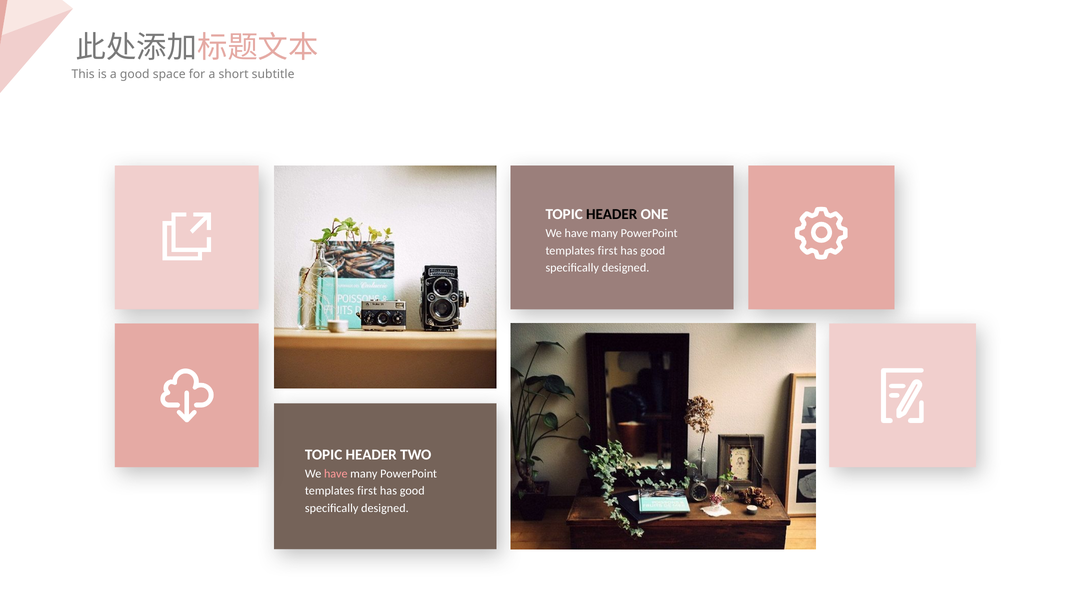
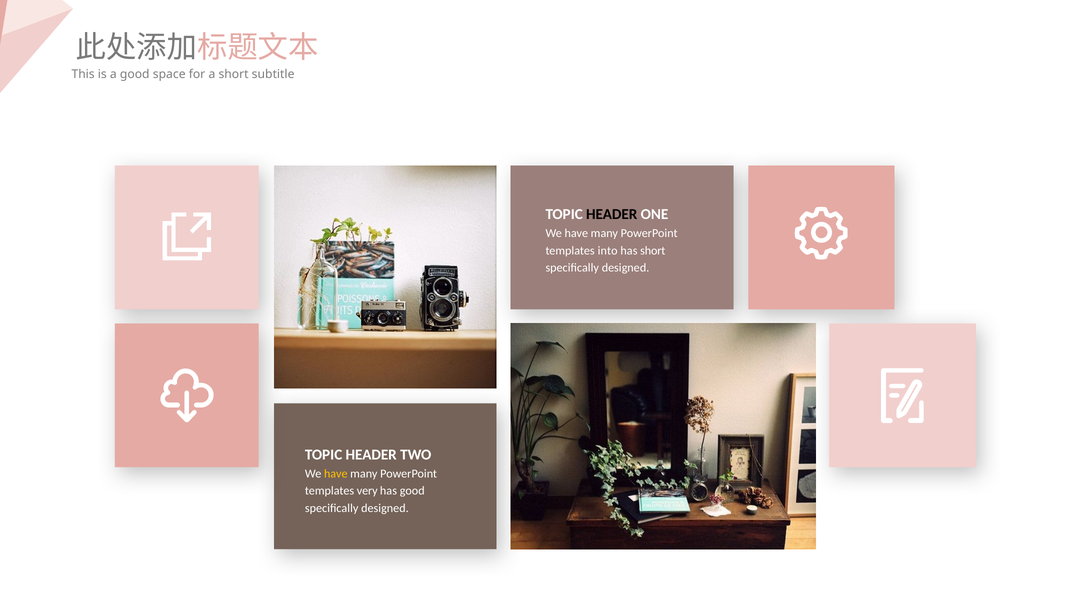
first at (608, 251): first -> into
good at (653, 251): good -> short
have at (336, 474) colour: pink -> yellow
first at (367, 492): first -> very
